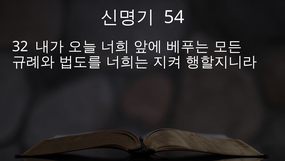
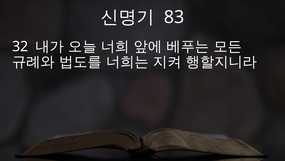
54: 54 -> 83
